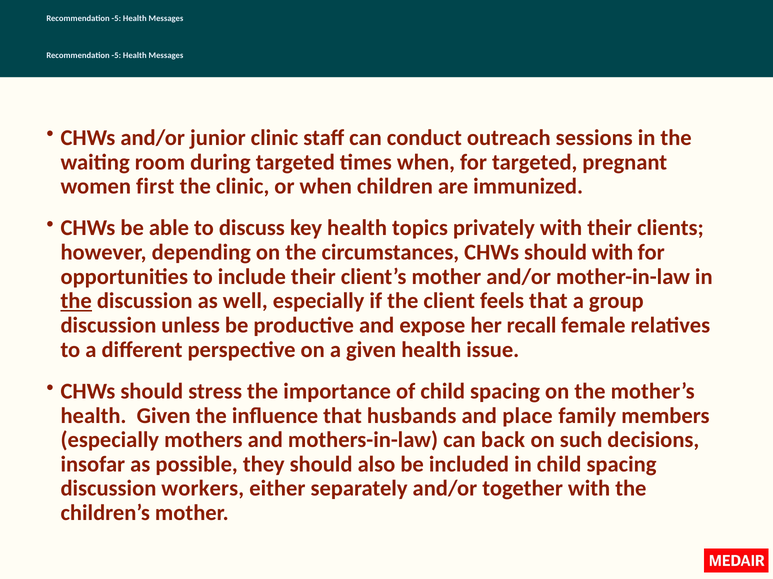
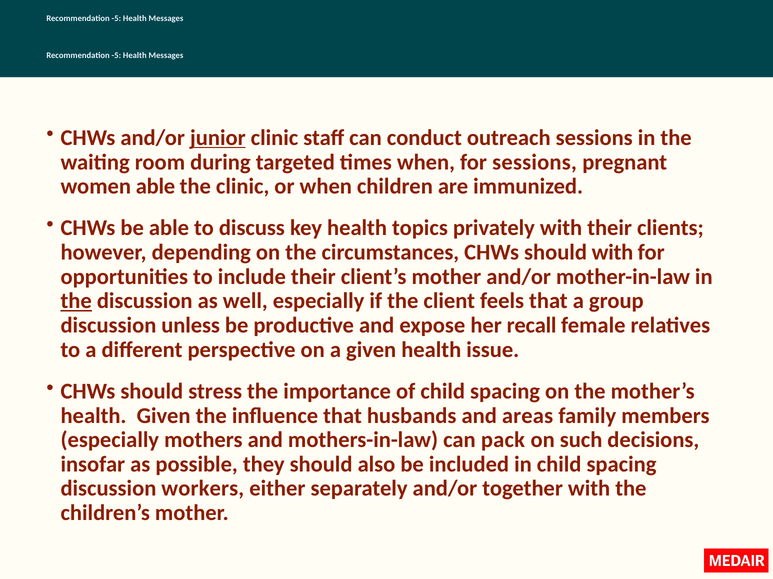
junior underline: none -> present
for targeted: targeted -> sessions
women first: first -> able
place: place -> areas
back: back -> pack
